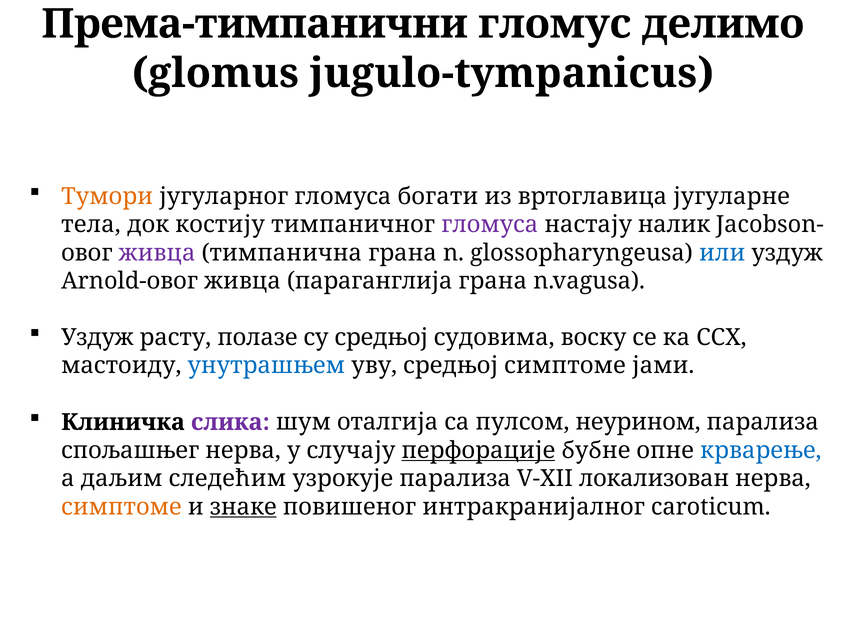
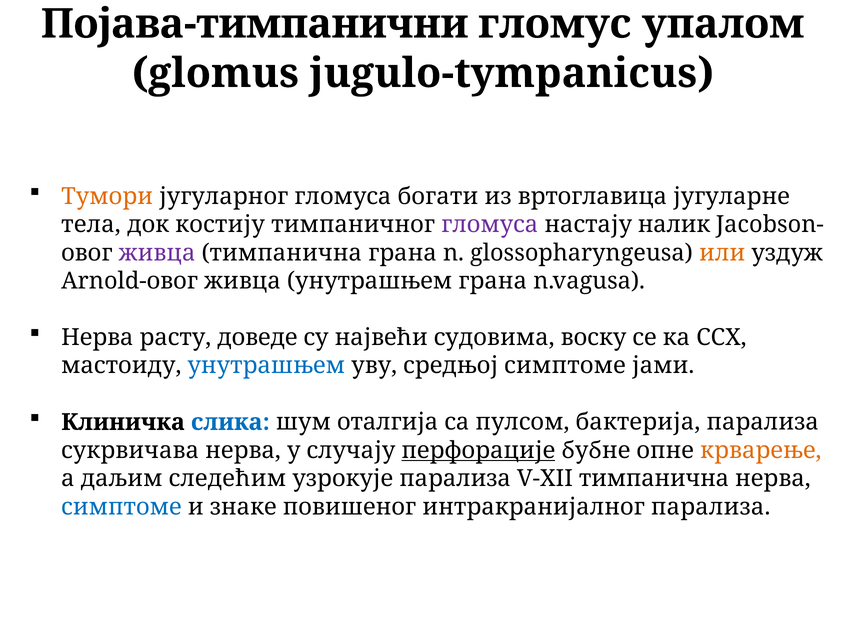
Према-тимпанични: Према-тимпанични -> Појава-тимпанични
делимо: делимо -> упалом
или colour: blue -> orange
живца параганглија: параганглија -> унутрашњем
Уздуж at (97, 337): Уздуж -> Нерва
полазе: полазе -> доведе
су средњој: средњој -> највећи
слика colour: purple -> blue
неурином: неурином -> бактерија
спољашњег: спољашњег -> сукрвичава
крварење colour: blue -> orange
V-XII локализован: локализован -> тимпанична
симптоме at (121, 506) colour: orange -> blue
знаке underline: present -> none
интракранијалног caroticum: caroticum -> парализа
